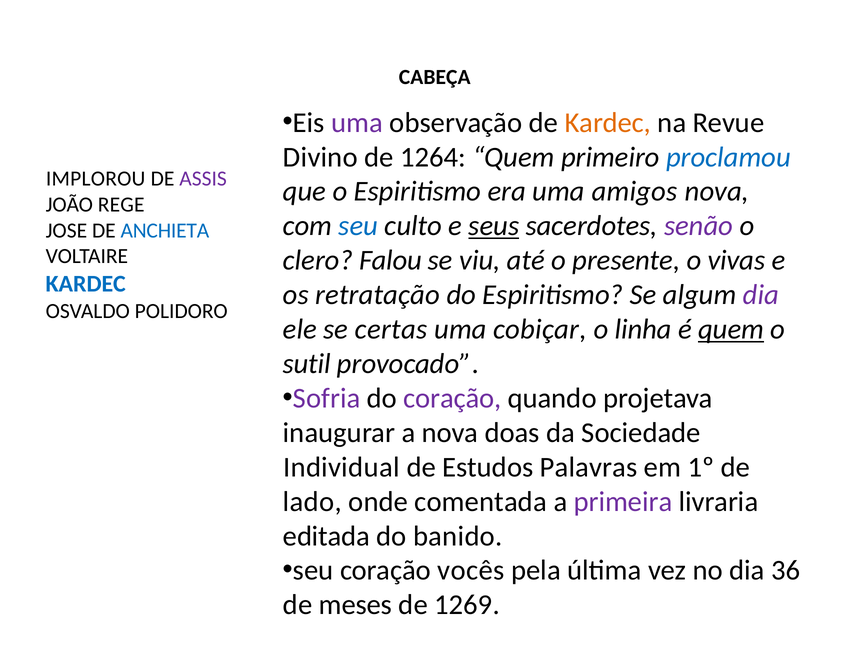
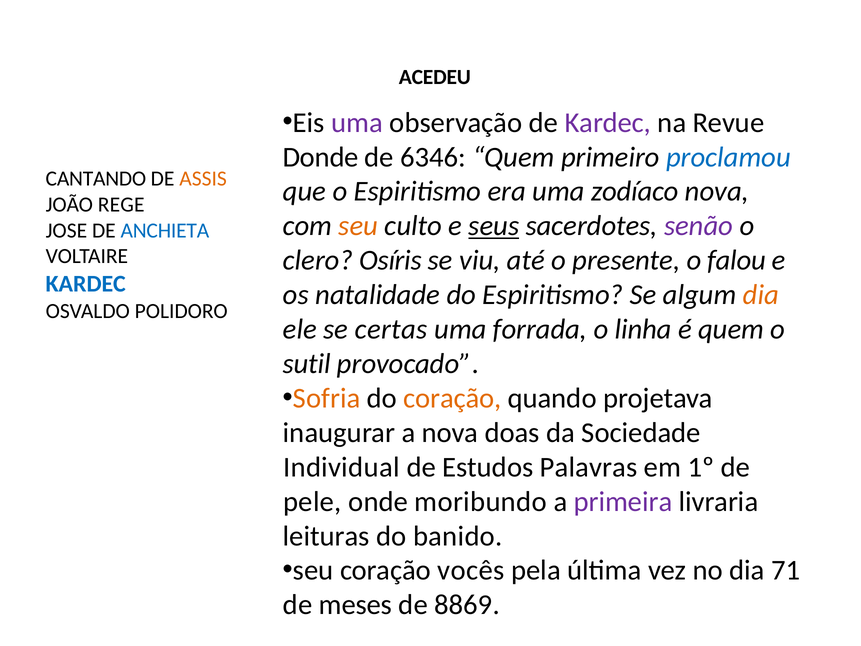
CABEÇA: CABEÇA -> ACEDEU
Kardec at (608, 123) colour: orange -> purple
Divino: Divino -> Donde
1264: 1264 -> 6346
IMPLOROU: IMPLOROU -> CANTANDO
ASSIS colour: purple -> orange
amigos: amigos -> zodíaco
seu at (358, 226) colour: blue -> orange
Falou: Falou -> Osíris
vivas: vivas -> falou
retratação: retratação -> natalidade
dia at (761, 295) colour: purple -> orange
cobiçar: cobiçar -> forrada
quem at (731, 329) underline: present -> none
Sofria colour: purple -> orange
coração at (452, 398) colour: purple -> orange
lado: lado -> pele
comentada: comentada -> moribundo
editada: editada -> leituras
36: 36 -> 71
1269: 1269 -> 8869
